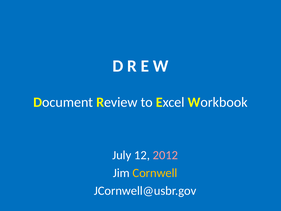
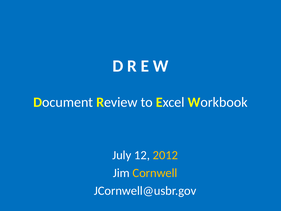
2012 colour: pink -> yellow
